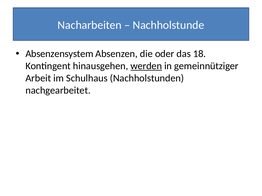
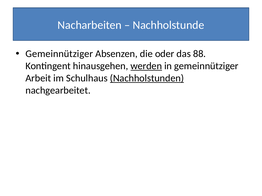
Absenzensystem at (59, 54): Absenzensystem -> Gemeinnütziger
18: 18 -> 88
Nachholstunden underline: none -> present
